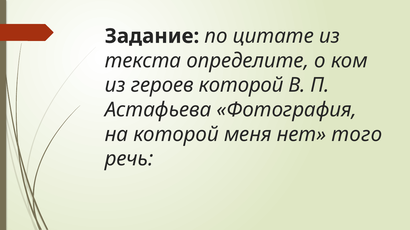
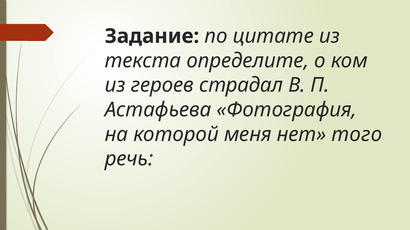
героев которой: которой -> страдал
